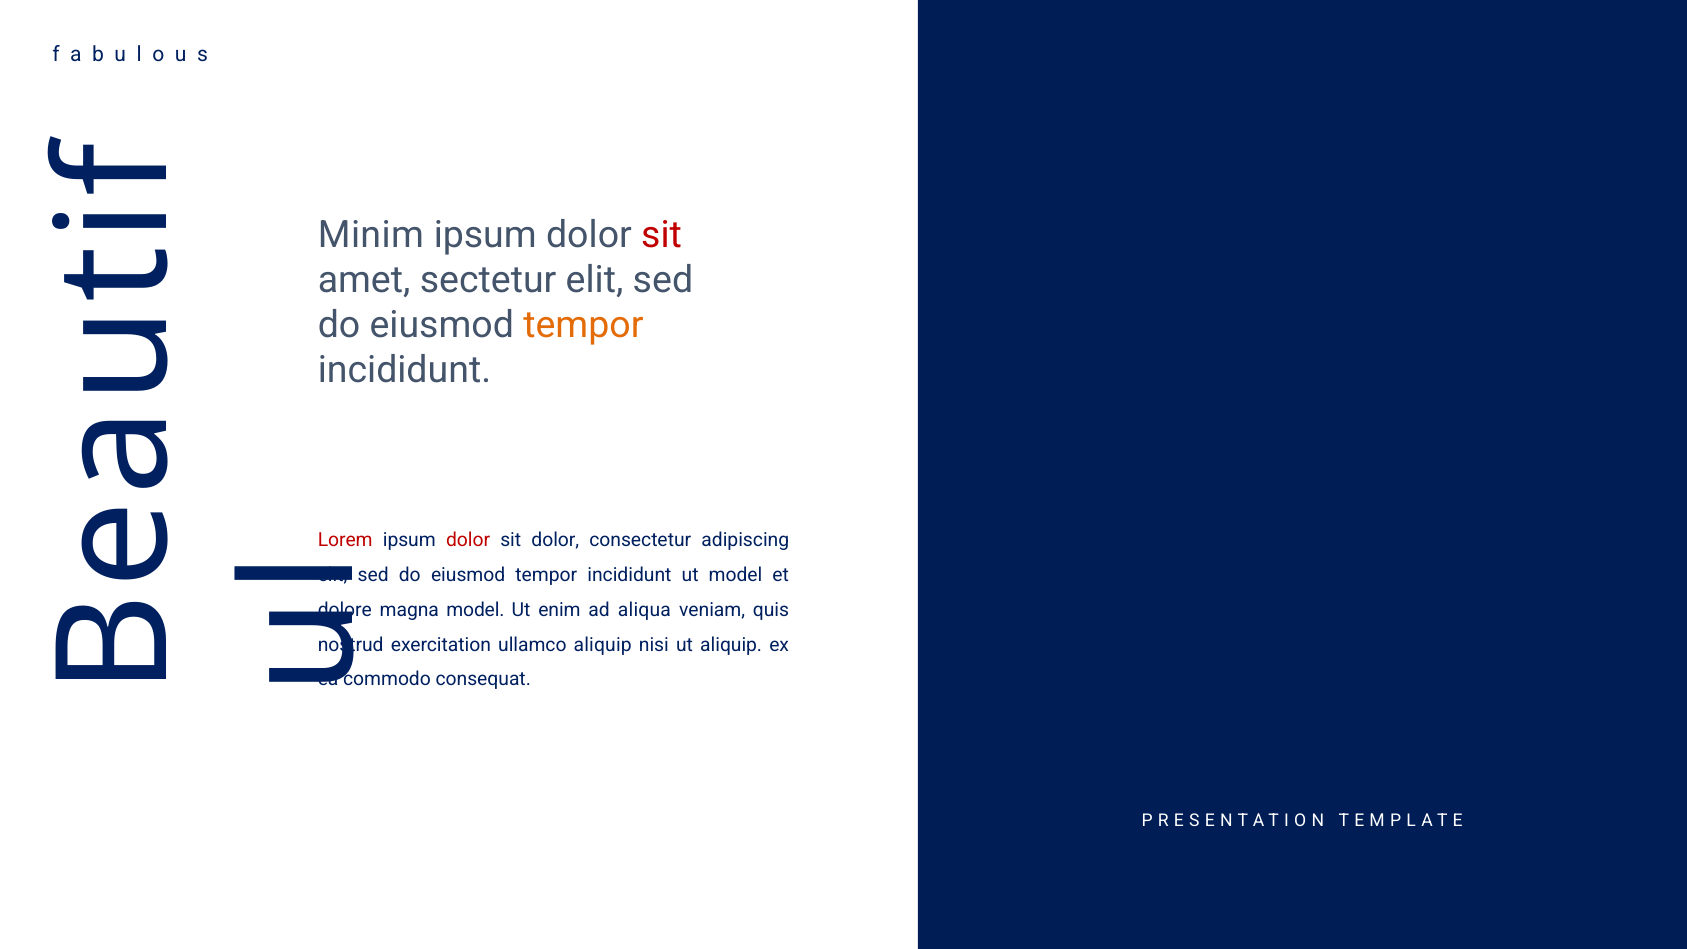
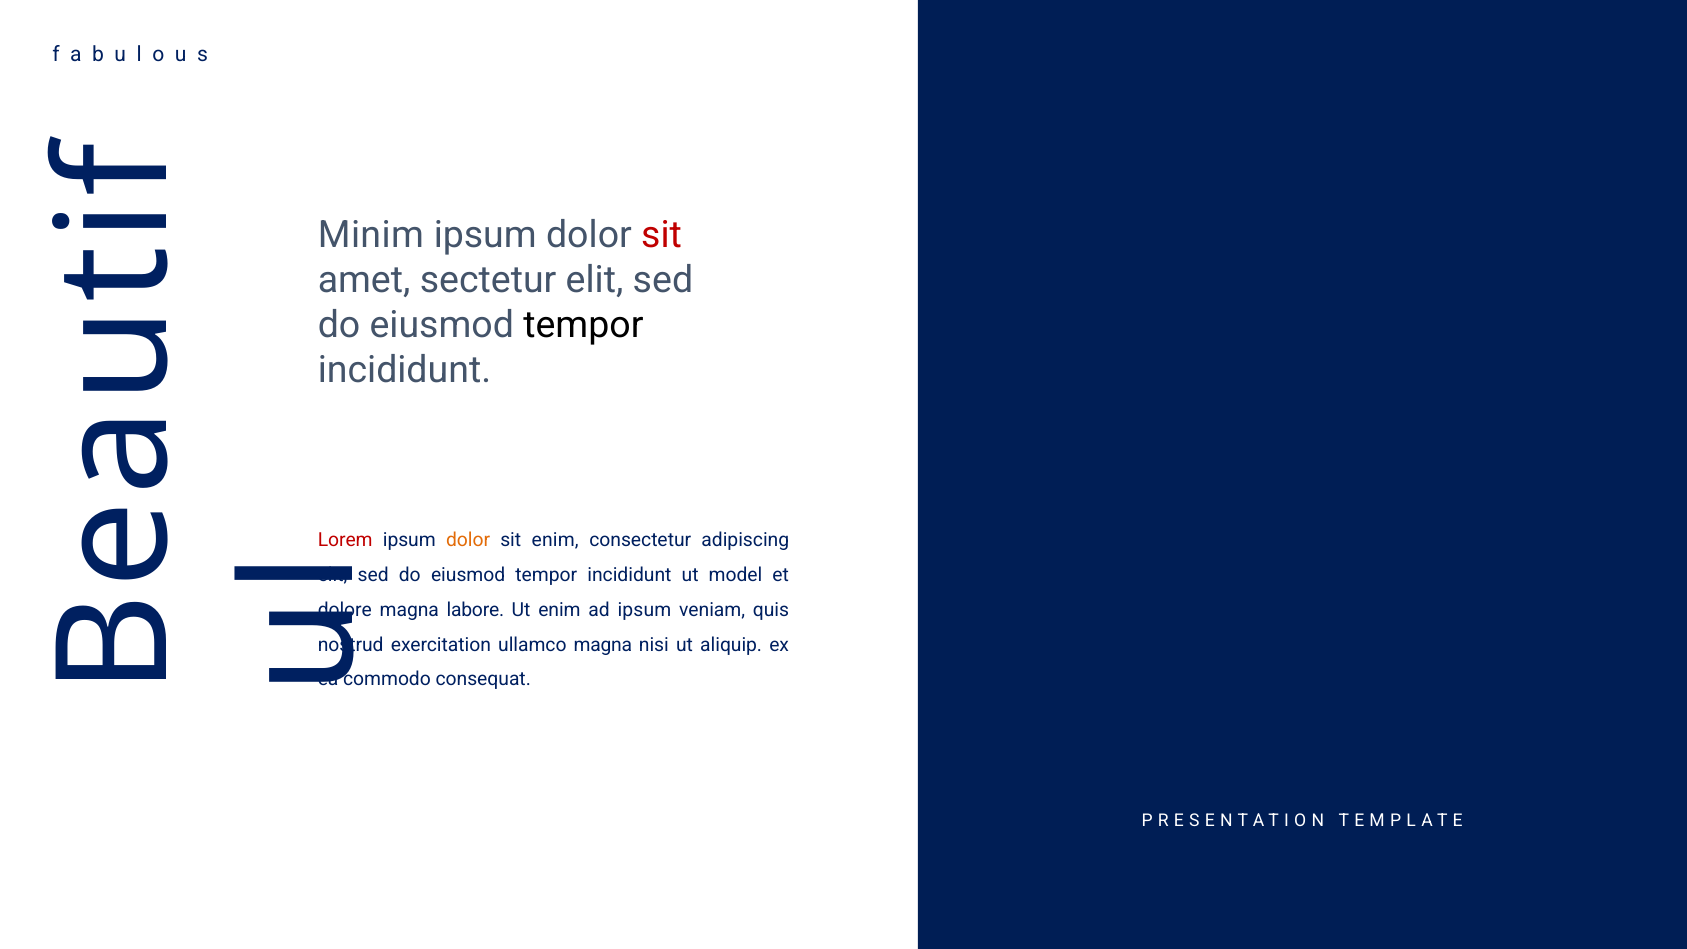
tempor at (583, 325) colour: orange -> black
dolor at (468, 540) colour: red -> orange
sit dolor: dolor -> enim
model at (475, 610): model -> labore
ad aliqua: aliqua -> ipsum
ullamco aliquip: aliquip -> magna
